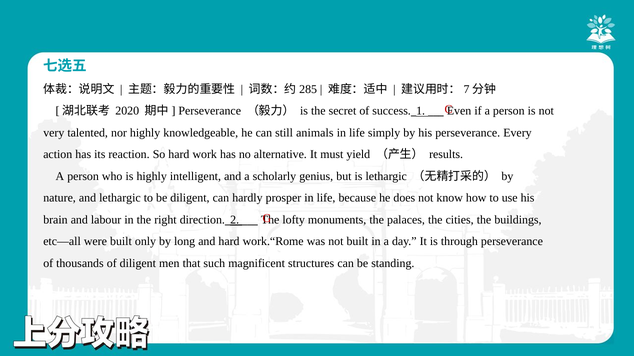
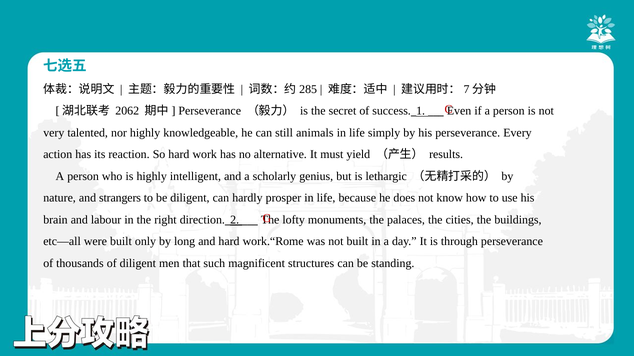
2020: 2020 -> 2062
and lethargic: lethargic -> strangers
